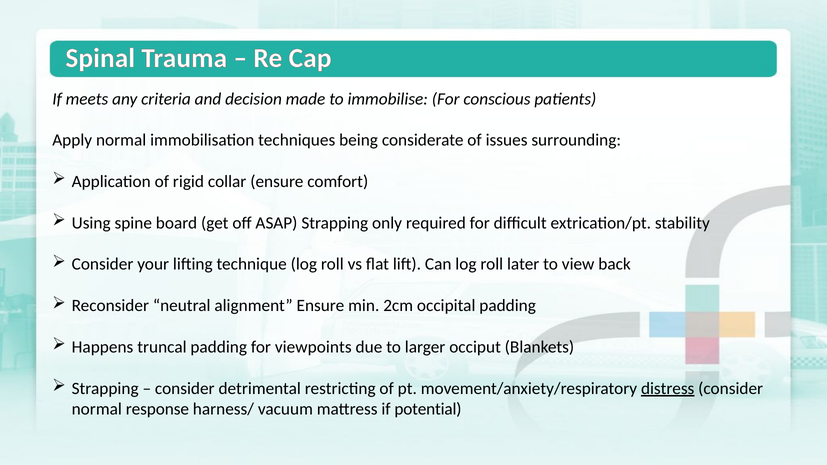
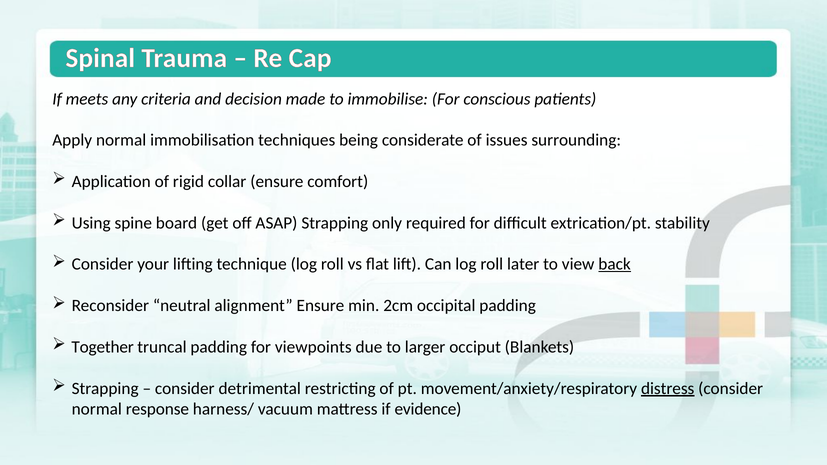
back underline: none -> present
Happens: Happens -> Together
potential: potential -> evidence
